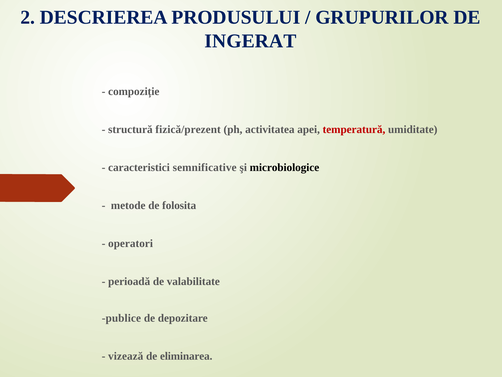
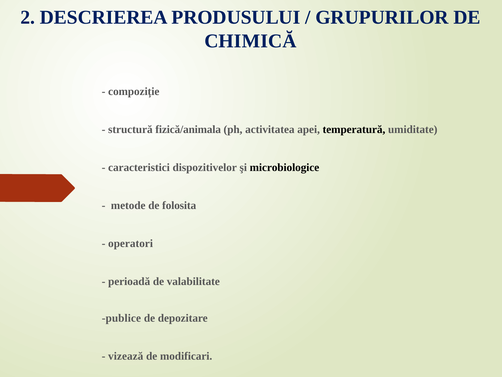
INGERAT: INGERAT -> CHIMICĂ
fizică/prezent: fizică/prezent -> fizică/animala
temperatură colour: red -> black
semnificative: semnificative -> dispozitivelor
eliminarea: eliminarea -> modificari
